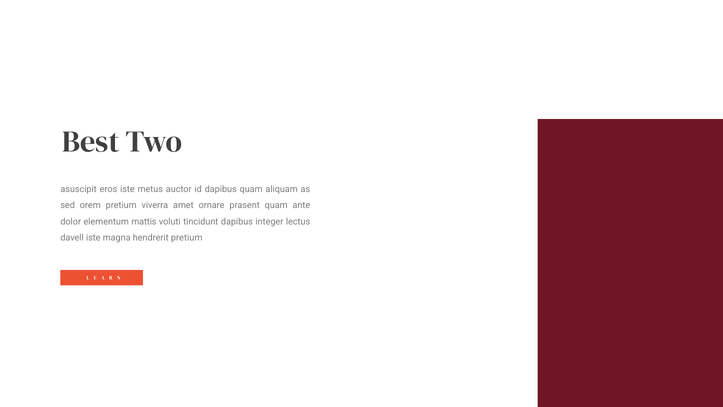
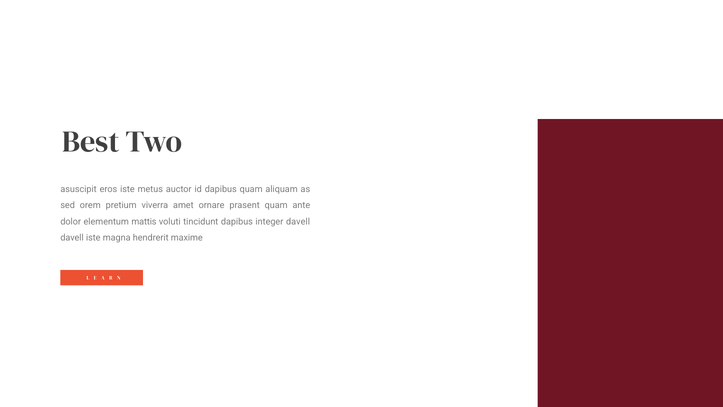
integer lectus: lectus -> davell
hendrerit pretium: pretium -> maxime
